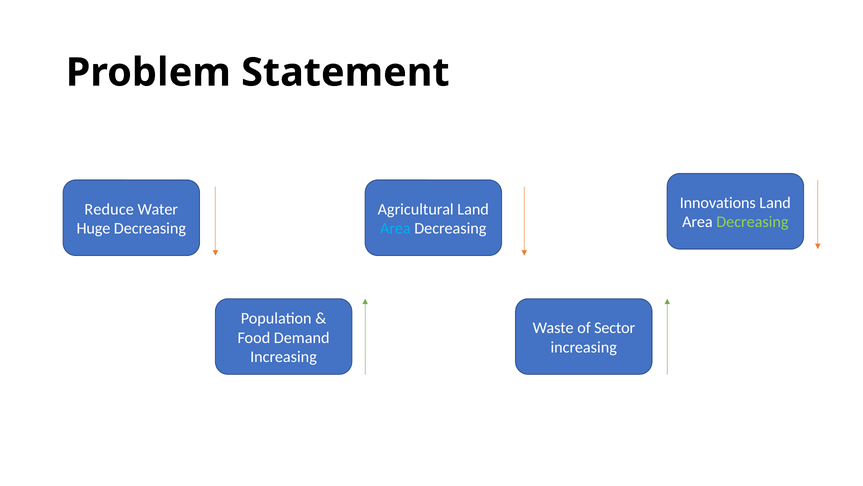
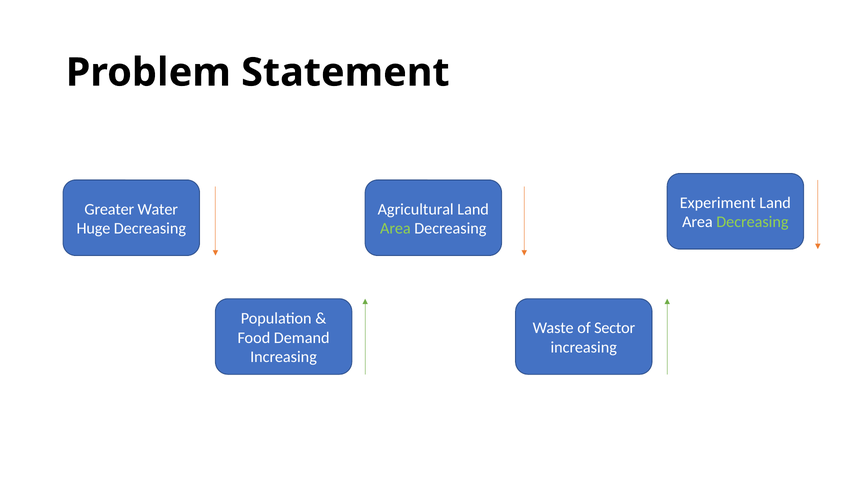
Innovations: Innovations -> Experiment
Reduce: Reduce -> Greater
Area at (395, 228) colour: light blue -> light green
